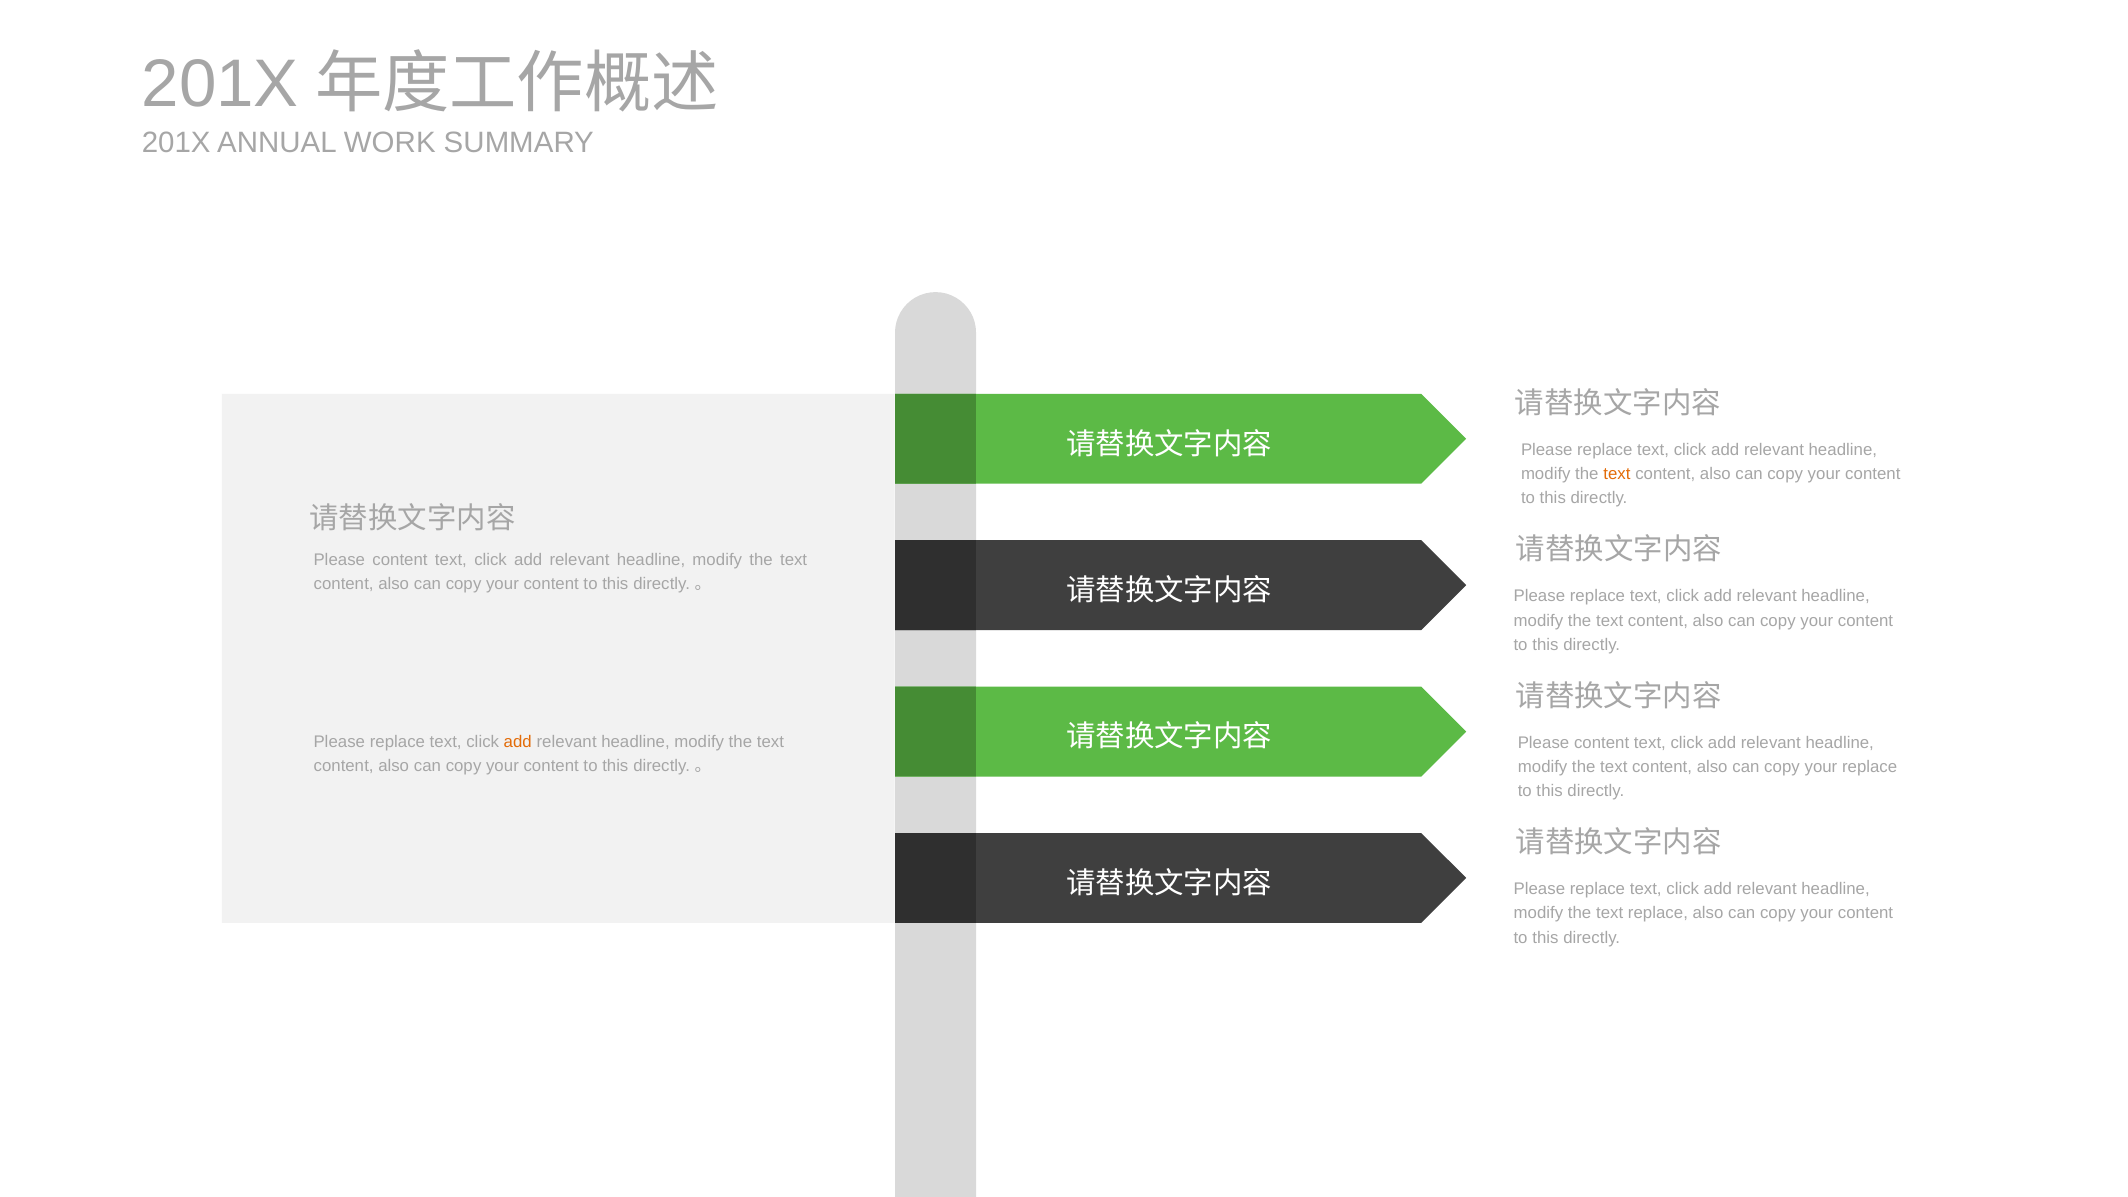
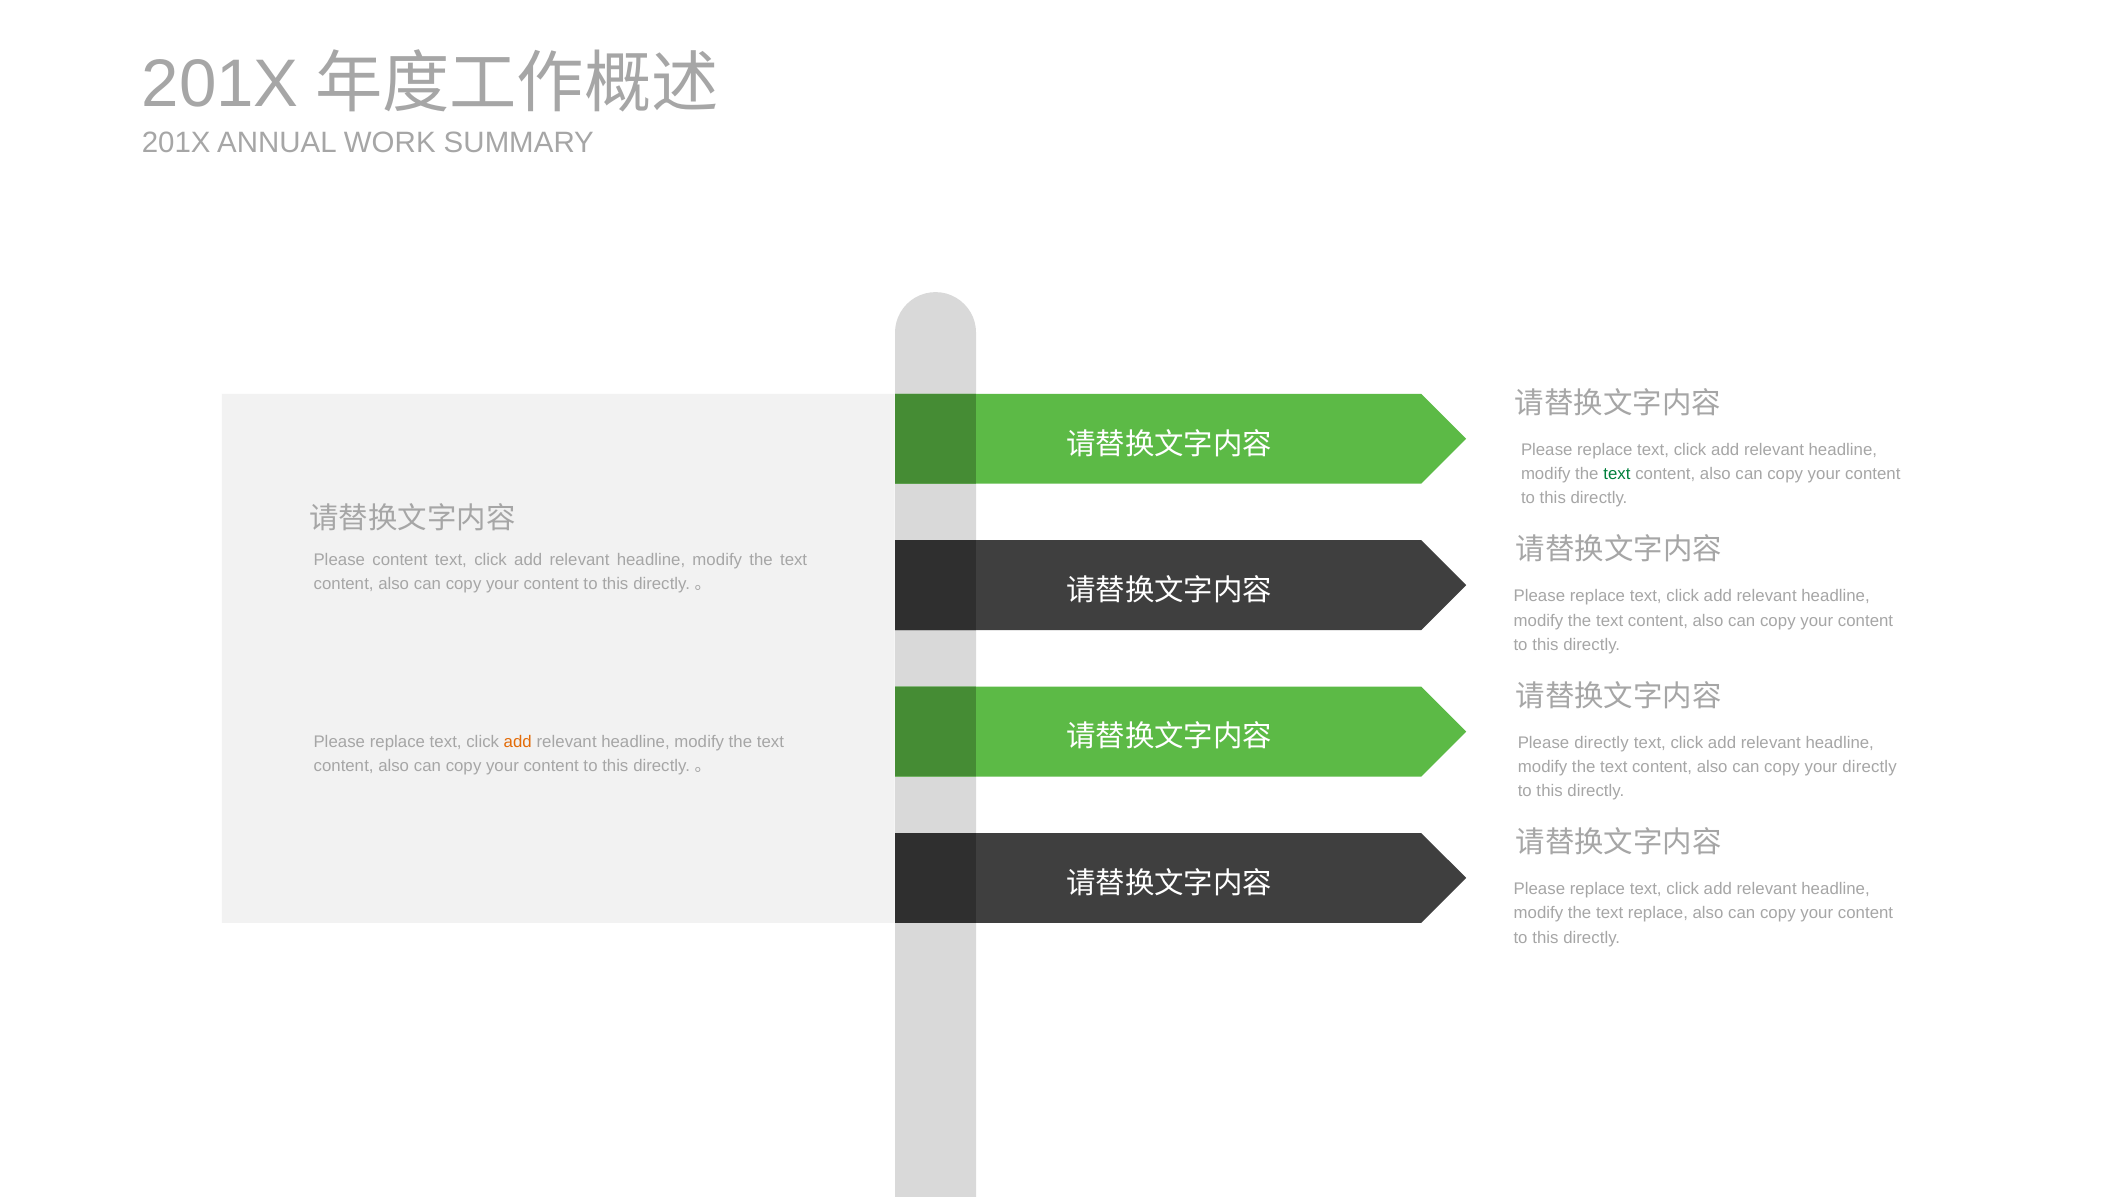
text at (1617, 474) colour: orange -> green
content at (1602, 743): content -> directly
your replace: replace -> directly
